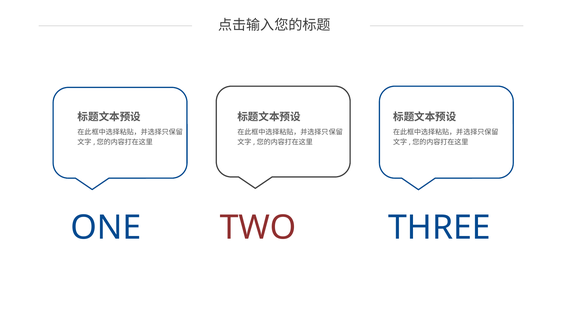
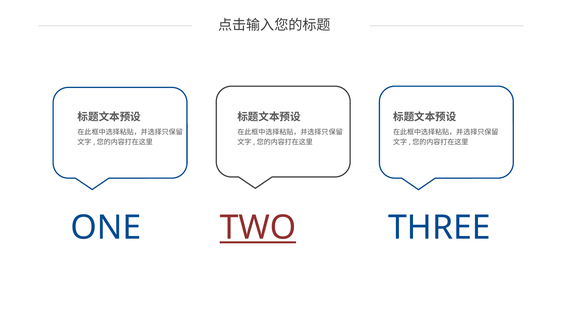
TWO underline: none -> present
